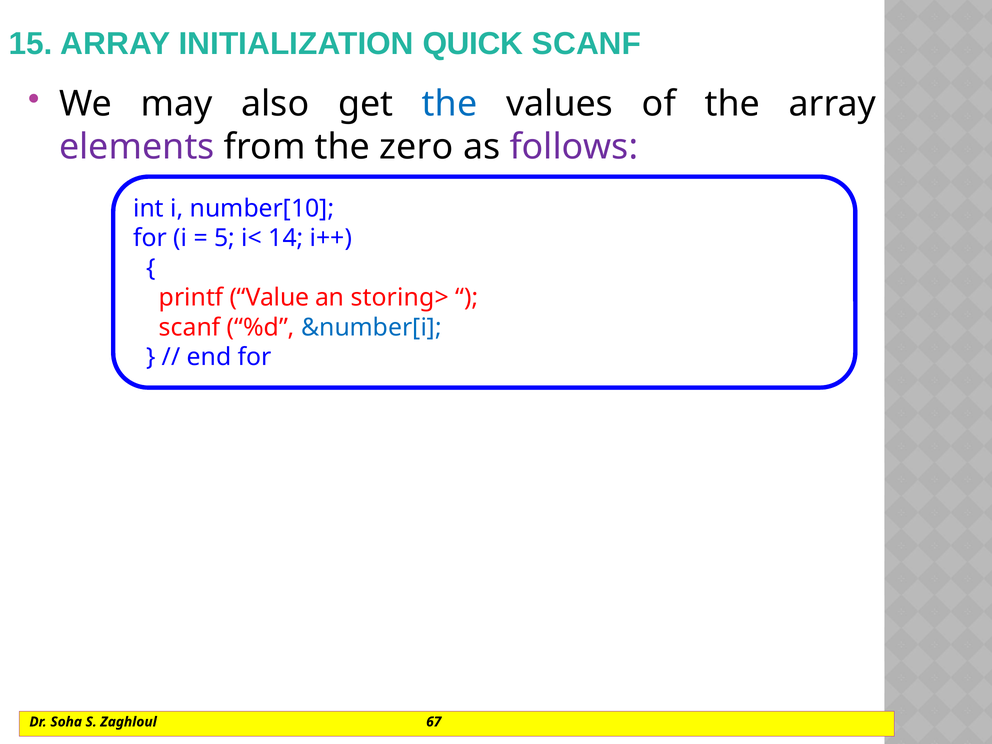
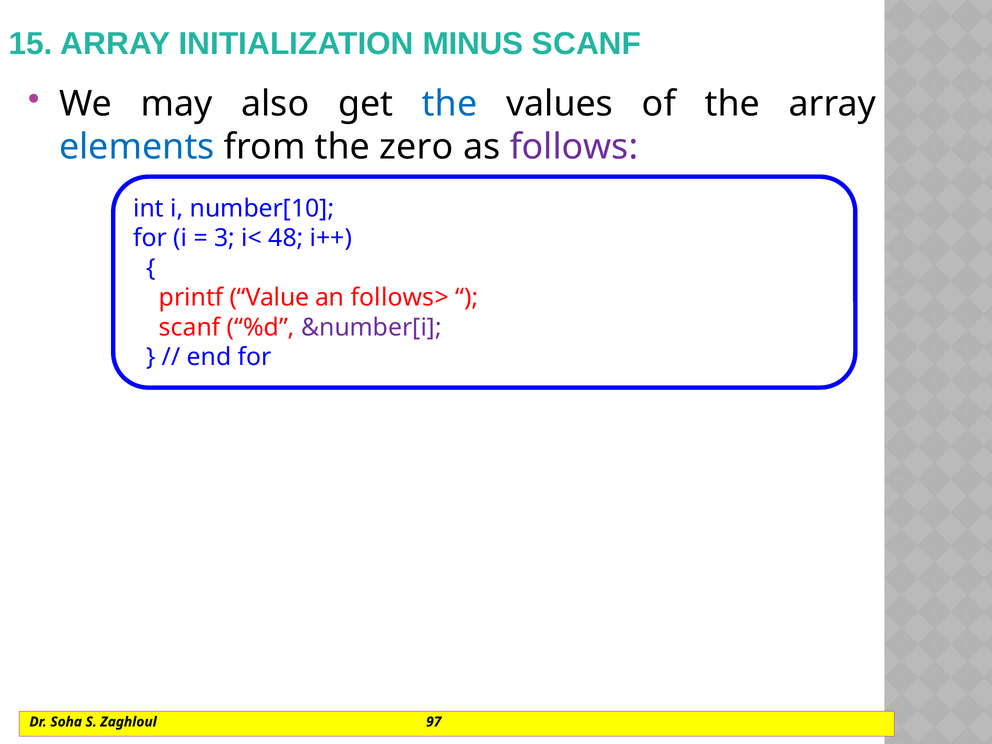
QUICK: QUICK -> MINUS
elements colour: purple -> blue
5: 5 -> 3
14: 14 -> 48
storing>: storing> -> follows>
&number[i colour: blue -> purple
67: 67 -> 97
